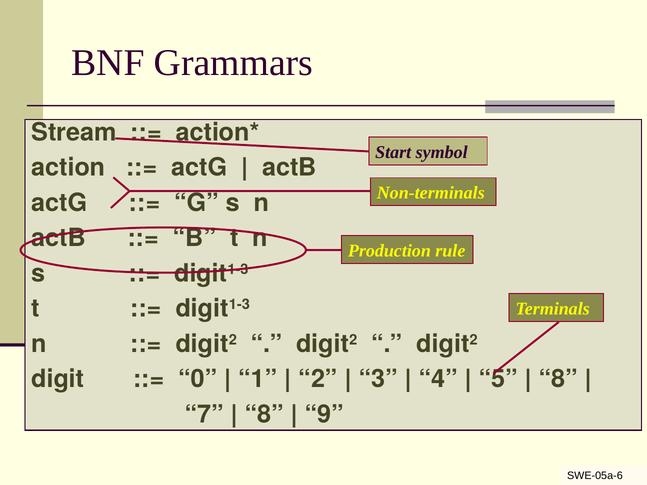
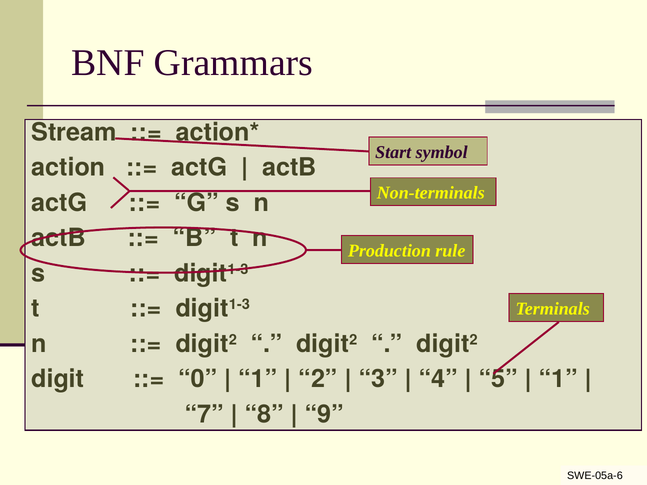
8 at (558, 379): 8 -> 1
